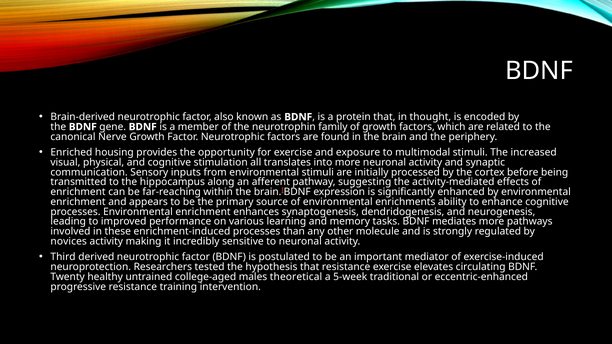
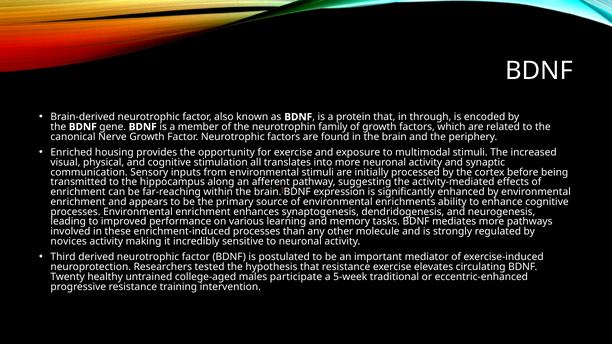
thought: thought -> through
theoretical: theoretical -> participate
